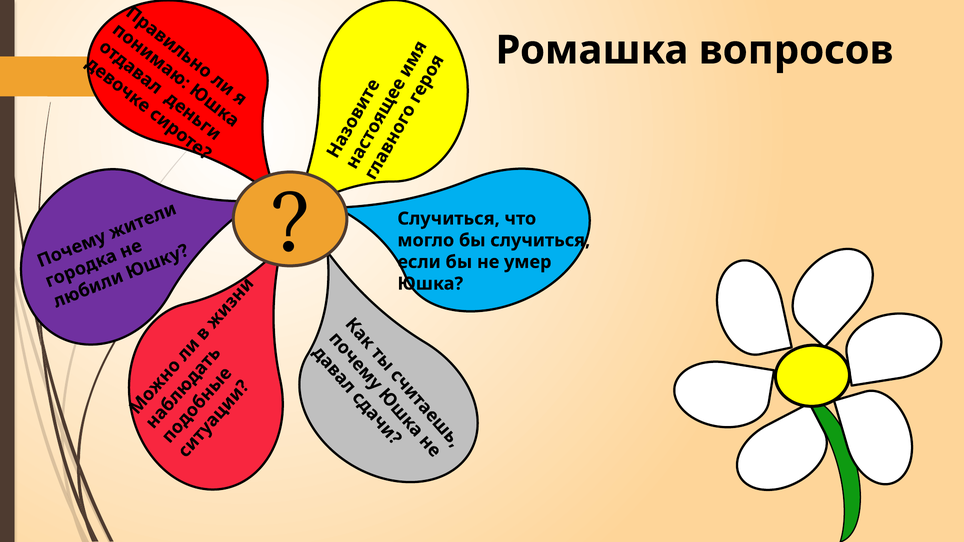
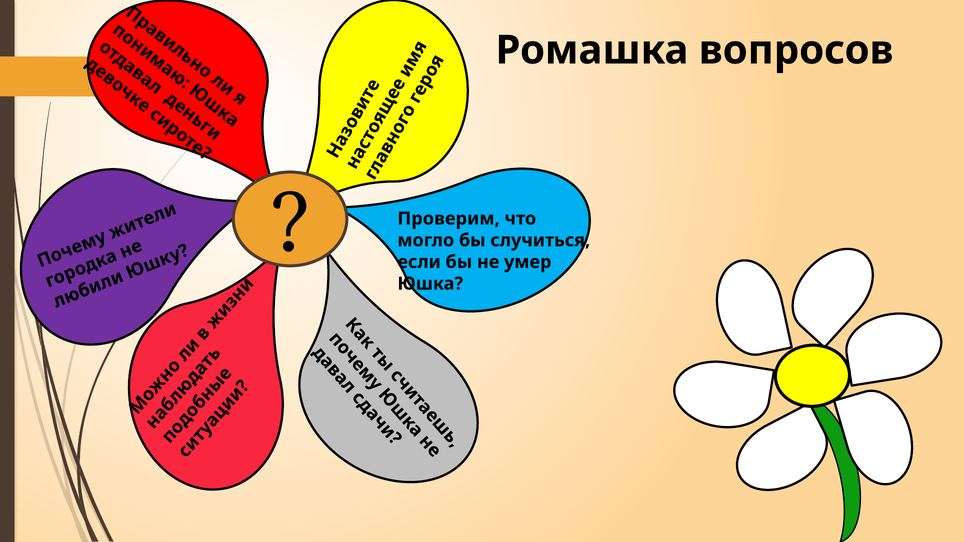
Случиться at (449, 219): Случиться -> Проверим
